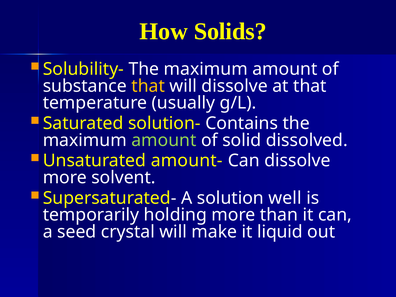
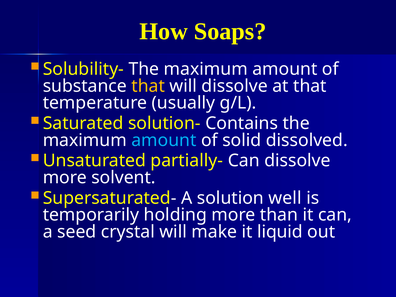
Solids: Solids -> Soaps
amount at (164, 140) colour: light green -> light blue
amount-: amount- -> partially-
